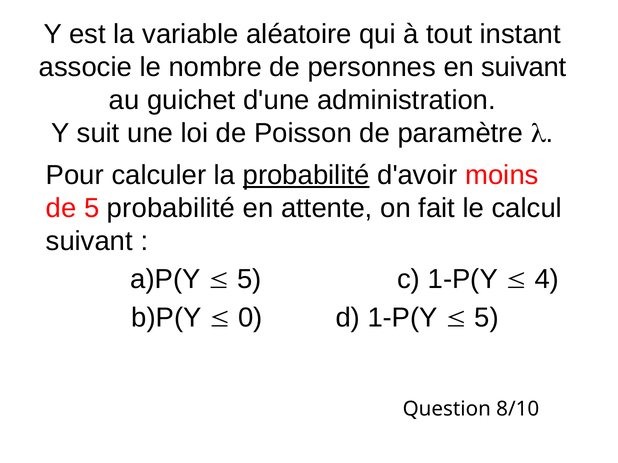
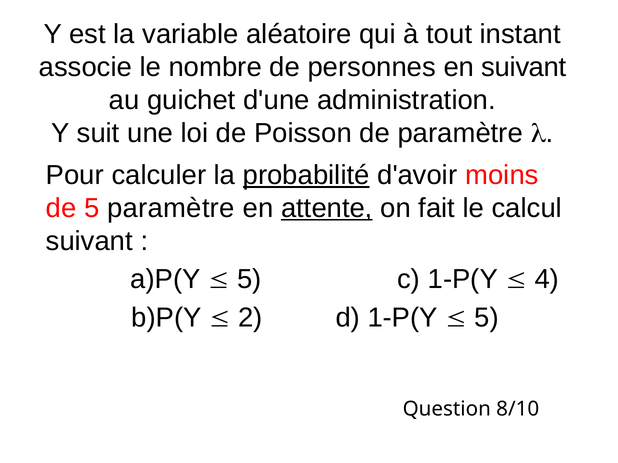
5 probabilité: probabilité -> paramètre
attente underline: none -> present
0: 0 -> 2
